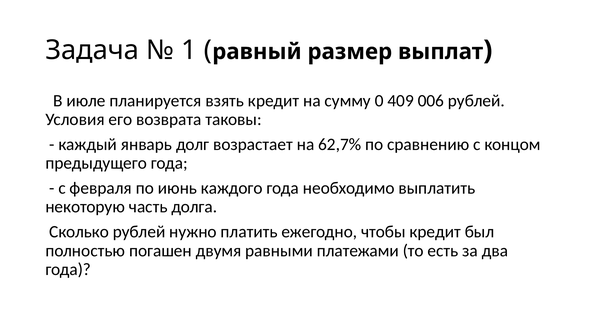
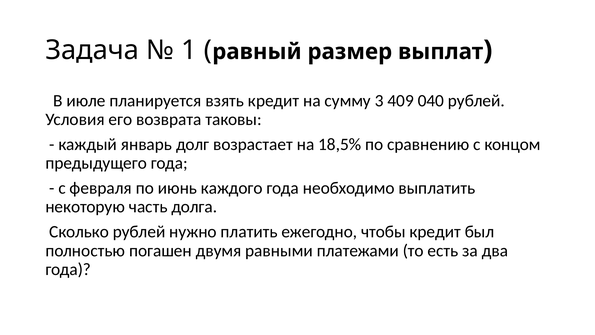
0: 0 -> 3
006: 006 -> 040
62,7%: 62,7% -> 18,5%
